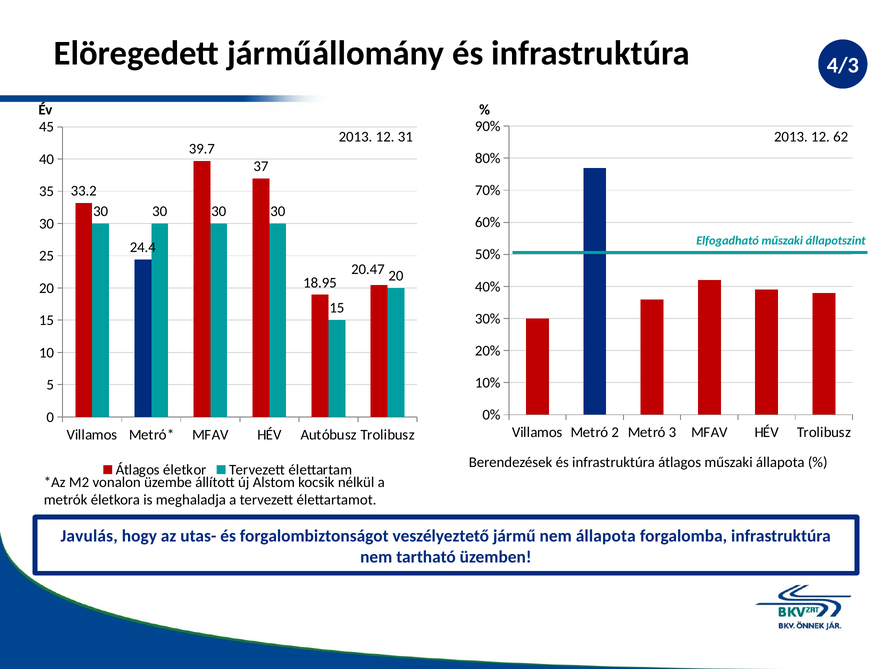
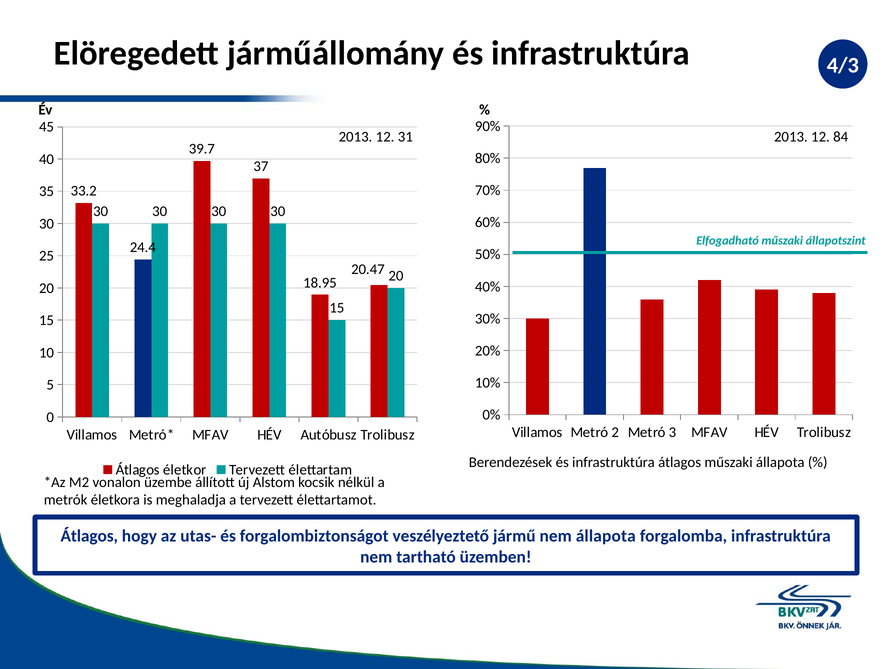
62: 62 -> 84
Javulás at (89, 536): Javulás -> Átlagos
